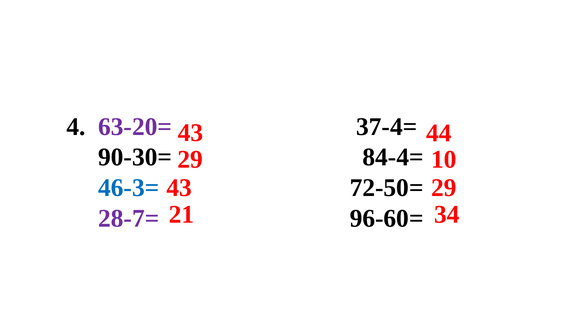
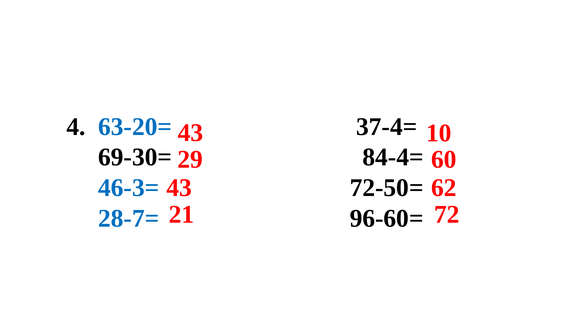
63-20= colour: purple -> blue
44: 44 -> 10
90-30=: 90-30= -> 69-30=
10: 10 -> 60
43 29: 29 -> 62
34: 34 -> 72
28-7= colour: purple -> blue
